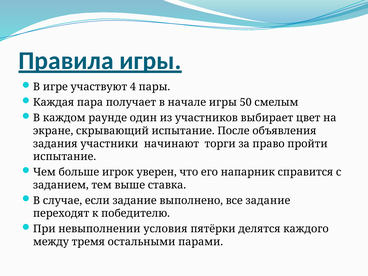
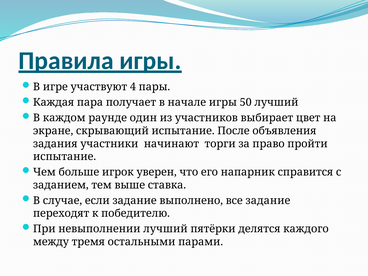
50 смелым: смелым -> лучший
невыполнении условия: условия -> лучший
